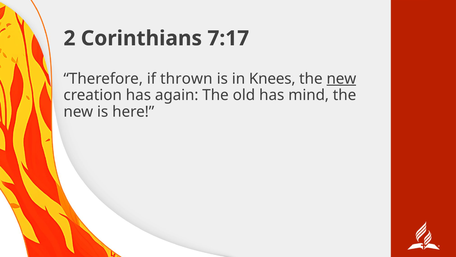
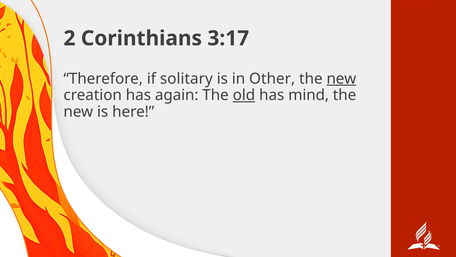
7:17: 7:17 -> 3:17
thrown: thrown -> solitary
Knees: Knees -> Other
old underline: none -> present
